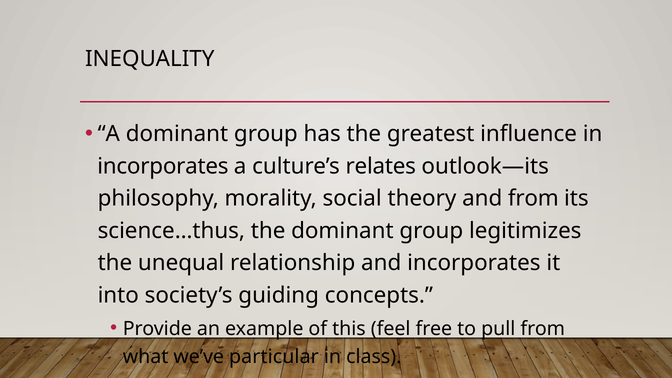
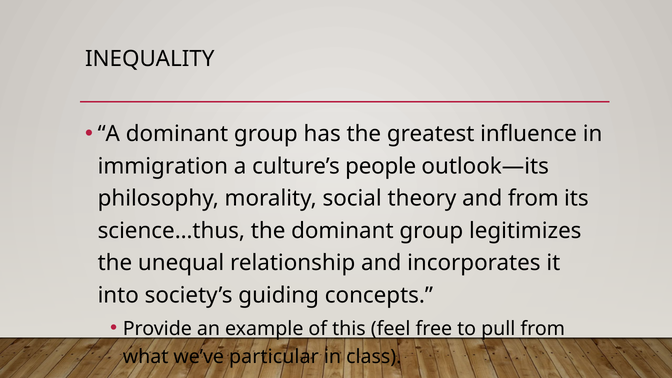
incorporates at (163, 166): incorporates -> immigration
relates: relates -> people
